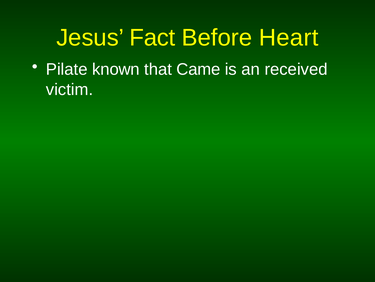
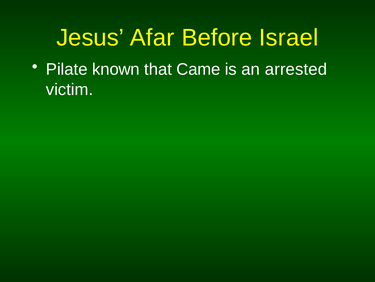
Fact: Fact -> Afar
Heart: Heart -> Israel
received: received -> arrested
